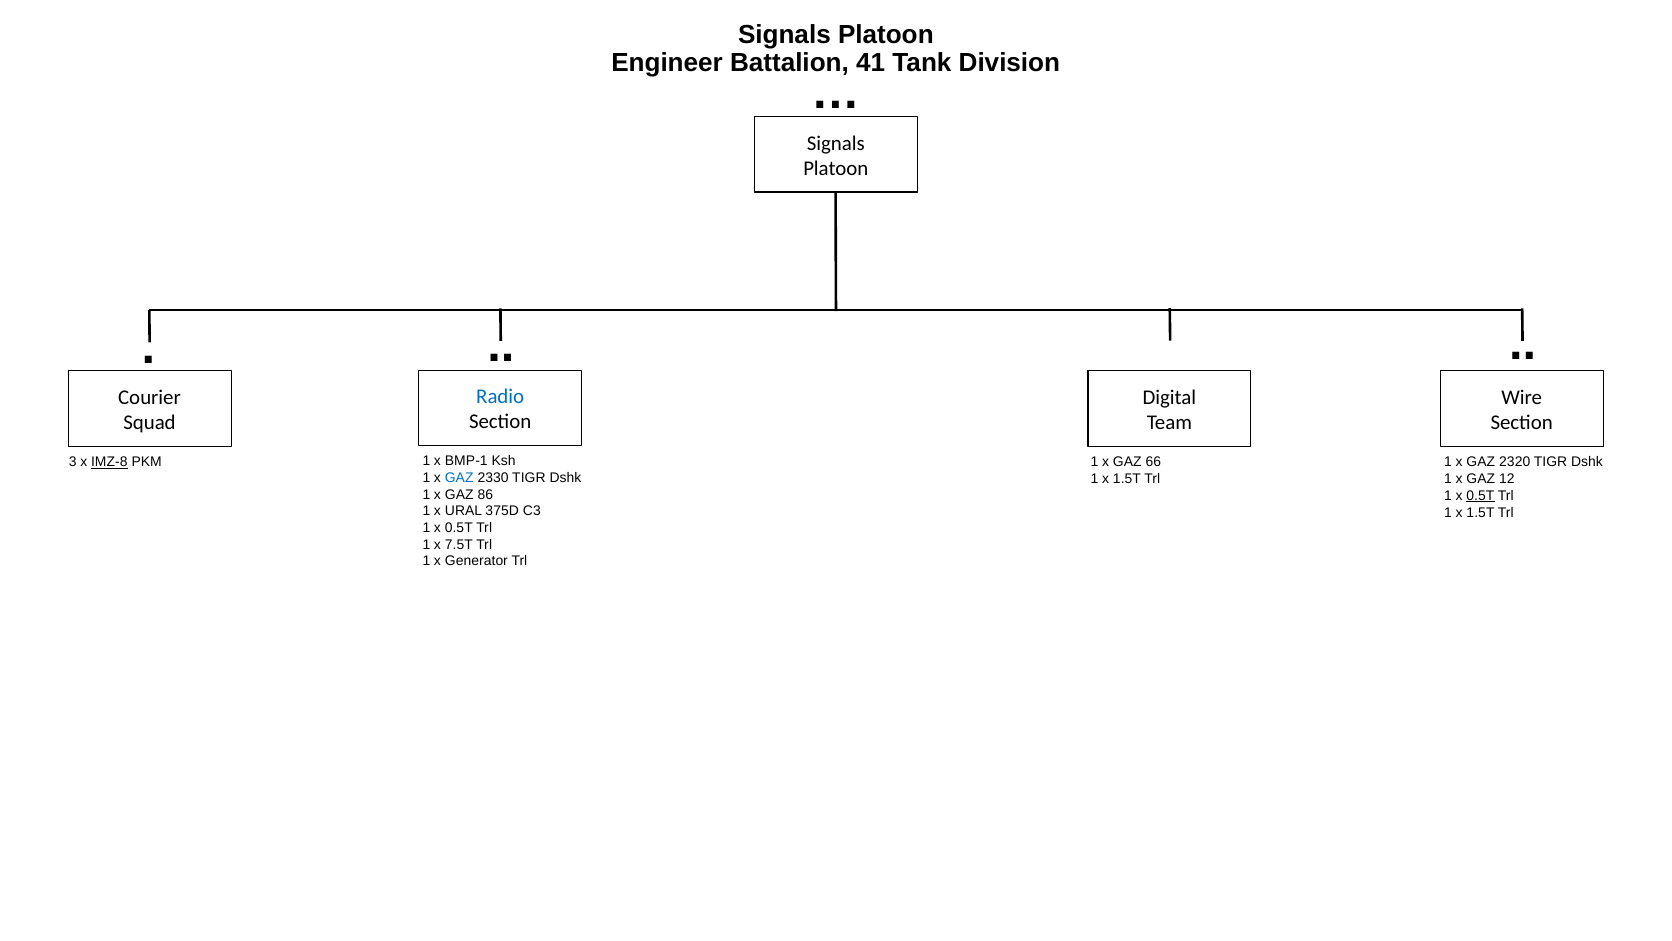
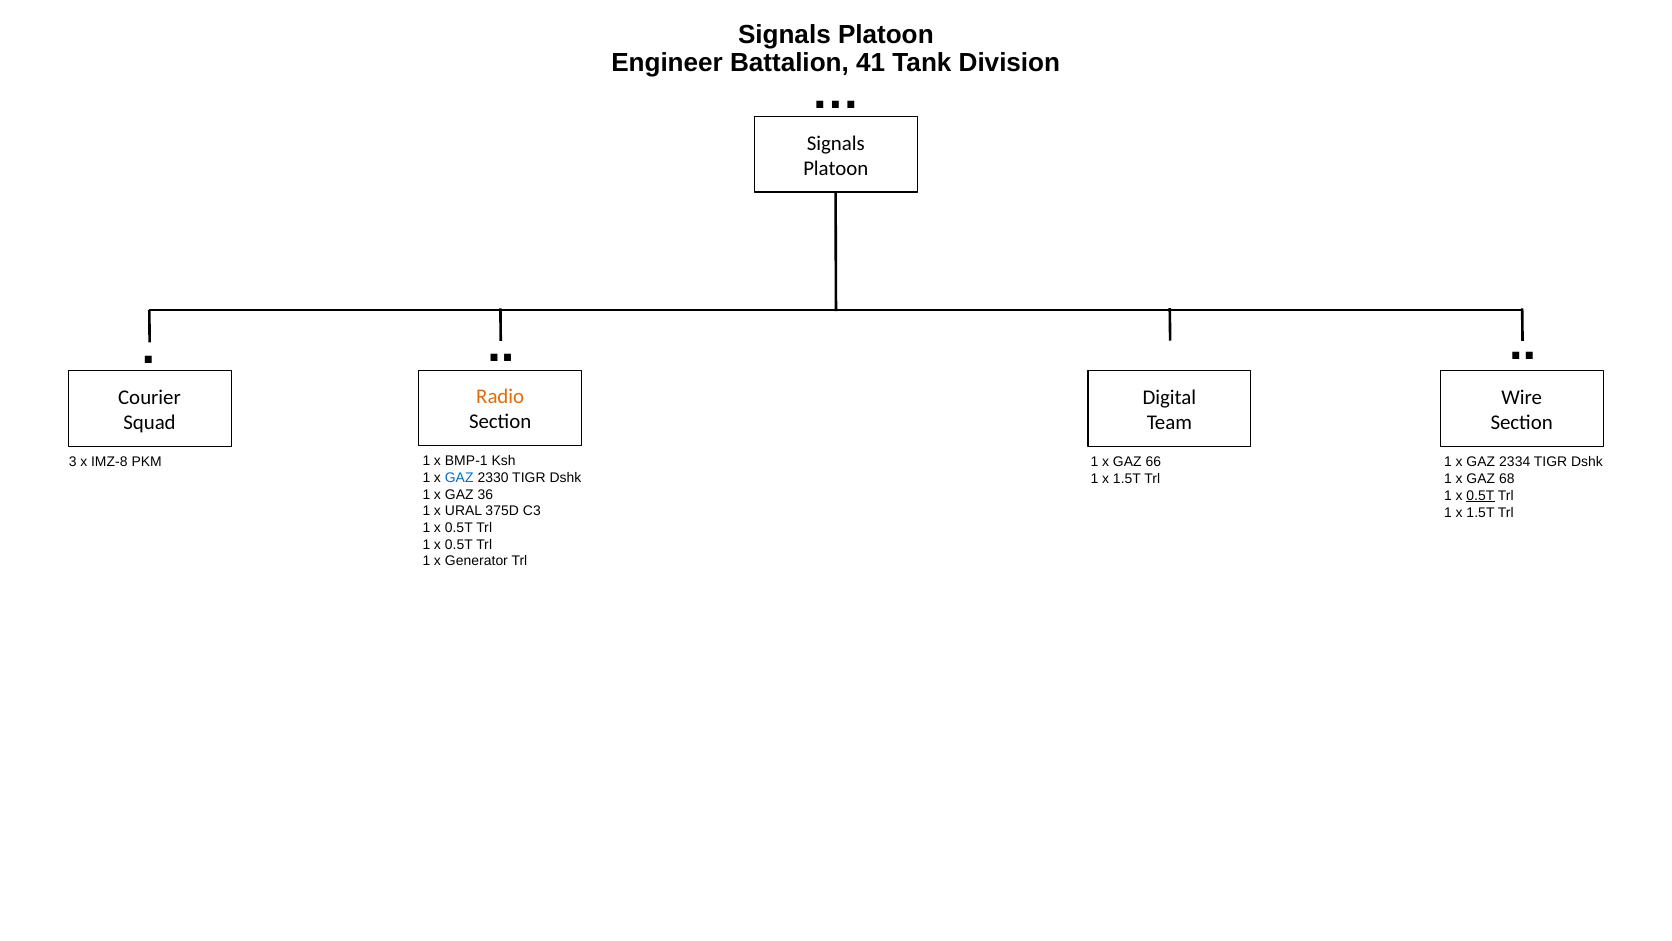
Radio colour: blue -> orange
IMZ-8 underline: present -> none
2320: 2320 -> 2334
12: 12 -> 68
86: 86 -> 36
7.5T at (459, 544): 7.5T -> 0.5T
